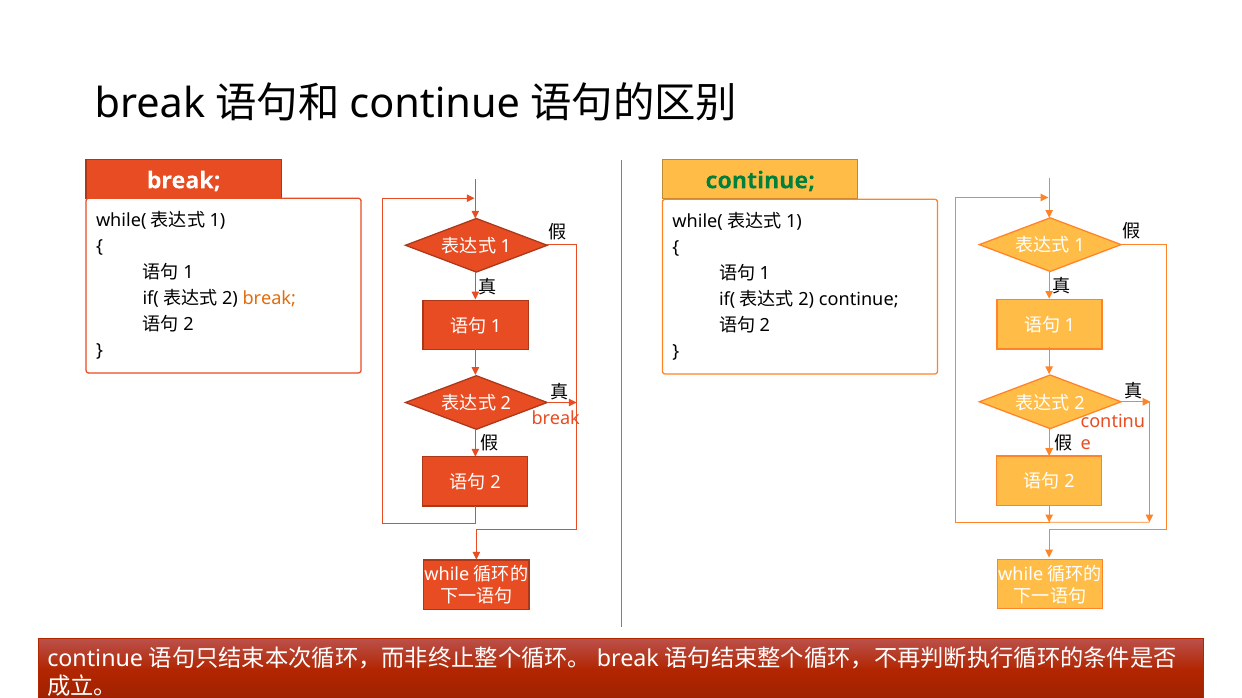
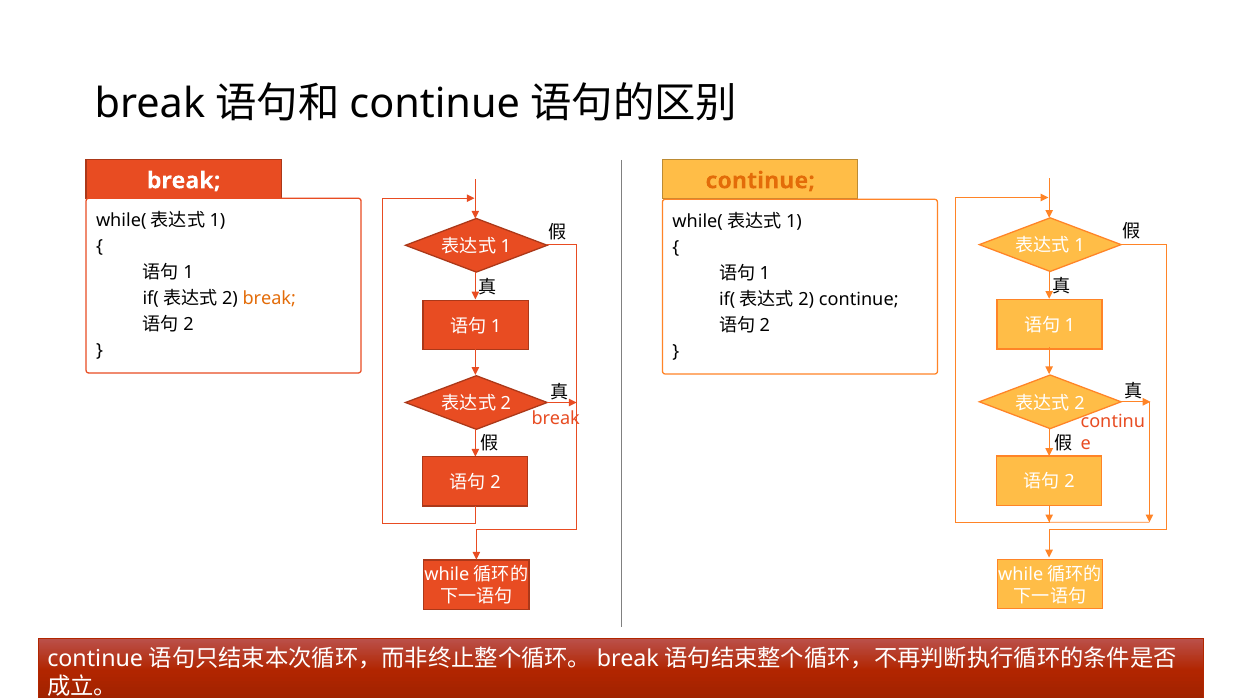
continue at (760, 181) colour: green -> orange
